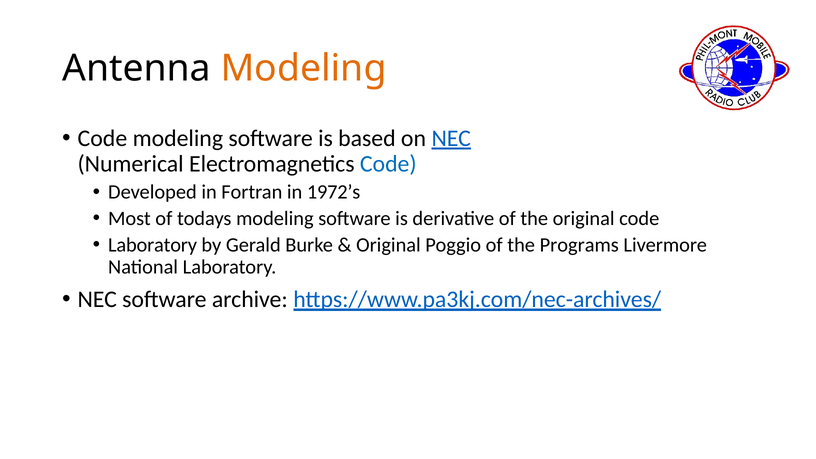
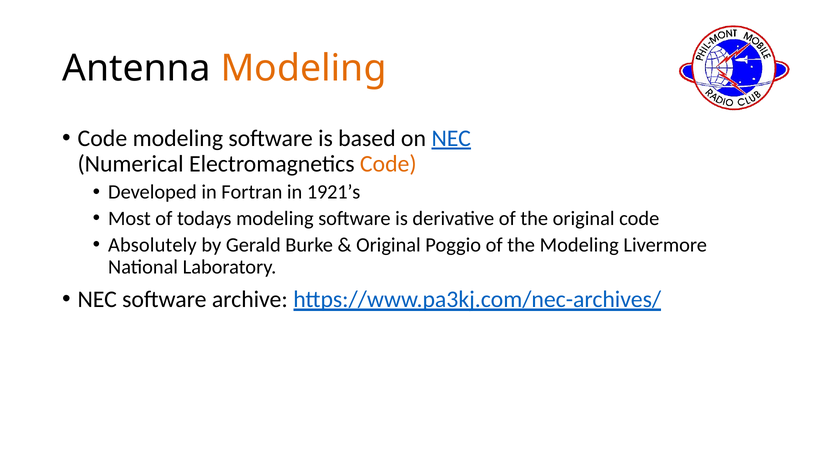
Code at (388, 164) colour: blue -> orange
1972’s: 1972’s -> 1921’s
Laboratory at (153, 245): Laboratory -> Absolutely
the Programs: Programs -> Modeling
